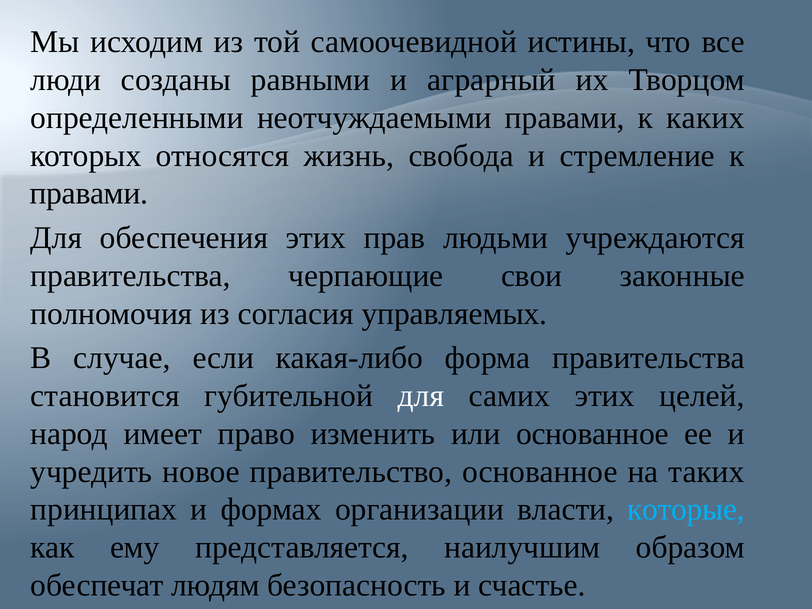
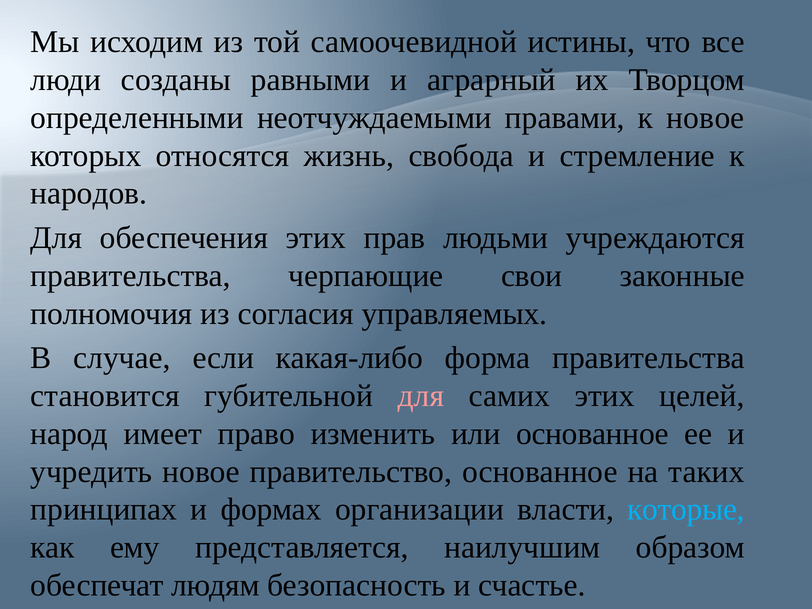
к каких: каких -> новое
правами at (89, 194): правами -> народов
для at (421, 396) colour: white -> pink
